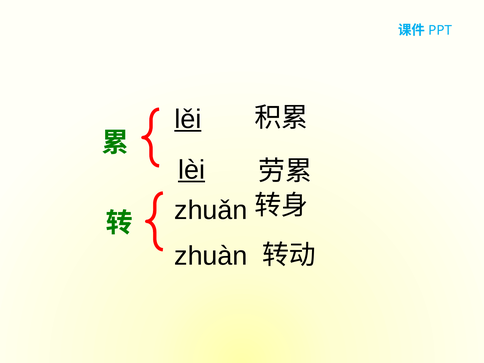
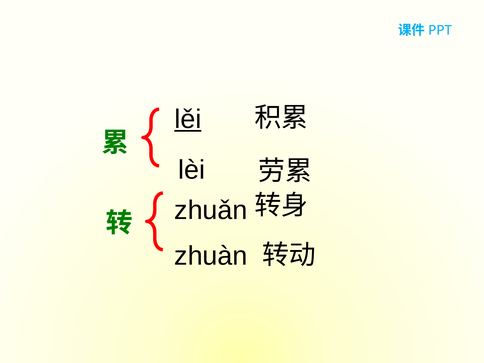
lèi underline: present -> none
